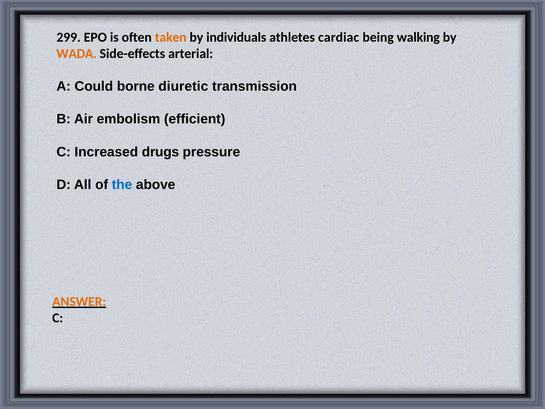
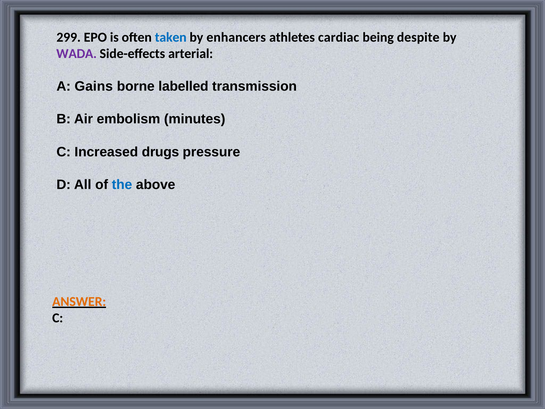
taken colour: orange -> blue
individuals: individuals -> enhancers
walking: walking -> despite
WADA colour: orange -> purple
Could: Could -> Gains
diuretic: diuretic -> labelled
efficient: efficient -> minutes
